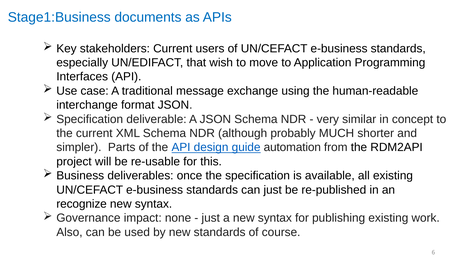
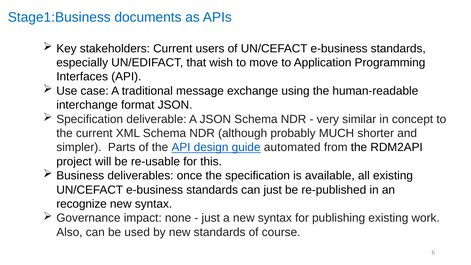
automation: automation -> automated
